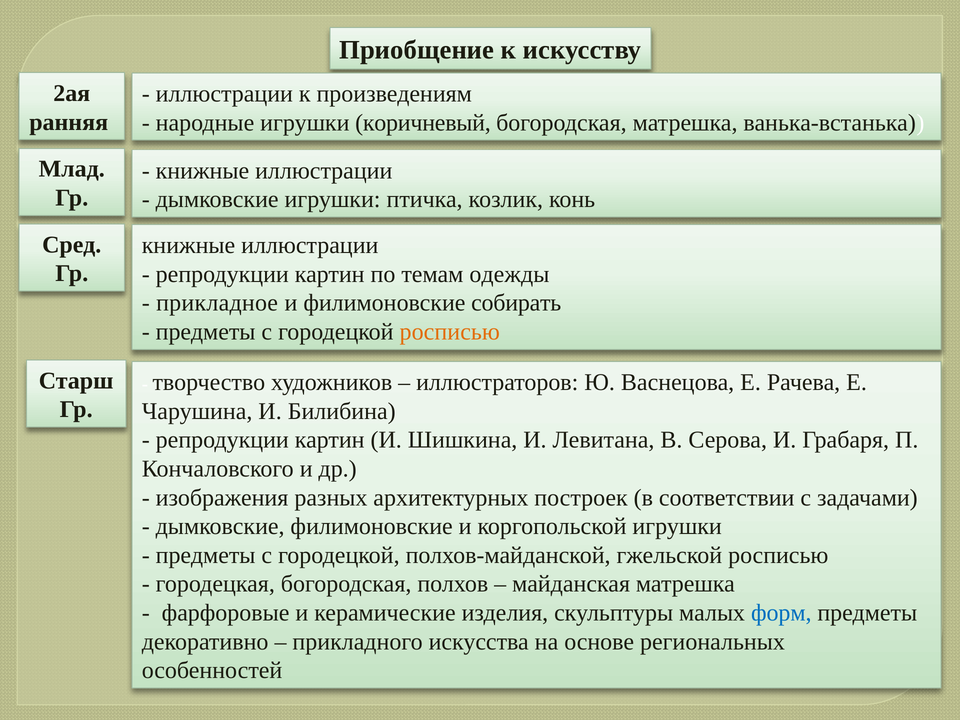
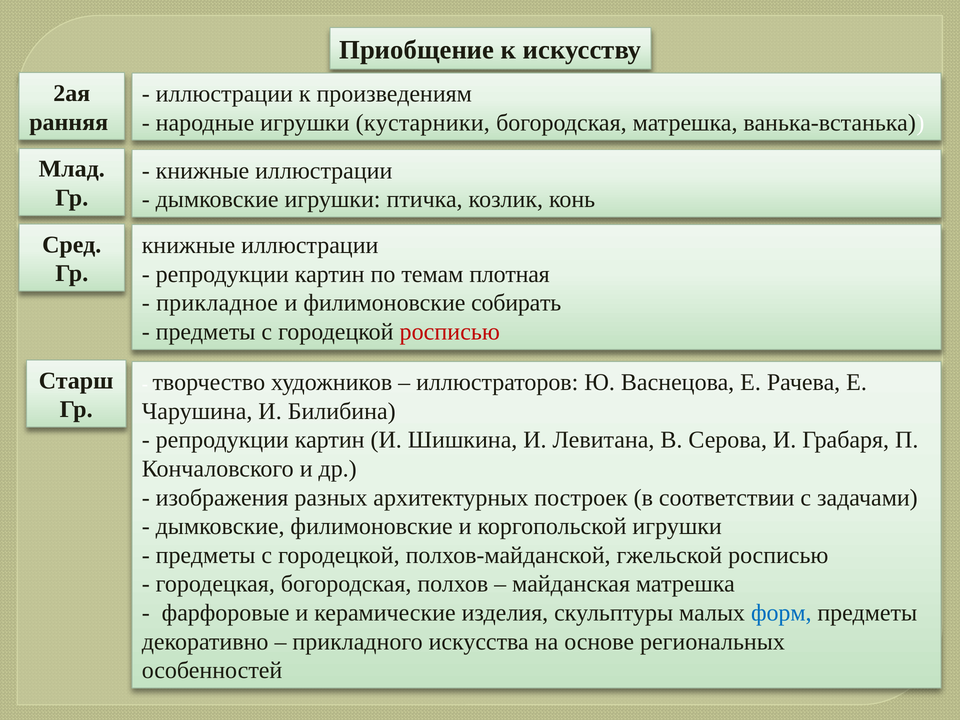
коричневый: коричневый -> кустарники
одежды: одежды -> плотная
росписью at (450, 332) colour: orange -> red
